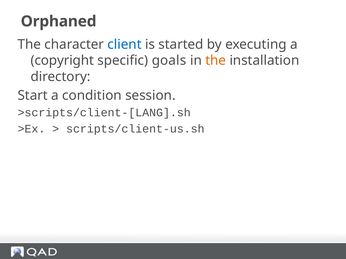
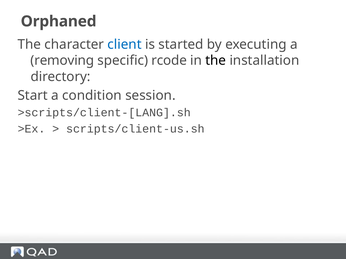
copyright: copyright -> removing
goals: goals -> rcode
the at (216, 61) colour: orange -> black
